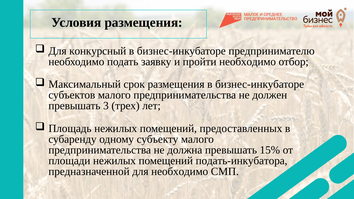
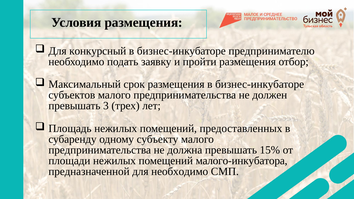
пройти необходимо: необходимо -> размещения
подать-инкубатора: подать-инкубатора -> малого-инкубатора
